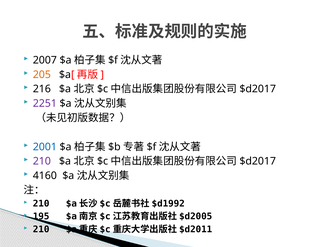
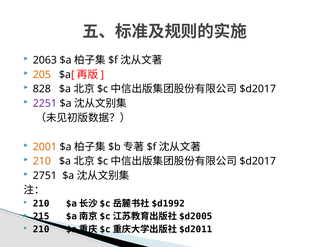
2007: 2007 -> 2063
216: 216 -> 828
2001 colour: blue -> orange
210 at (42, 161) colour: purple -> orange
4160: 4160 -> 2751
195: 195 -> 215
